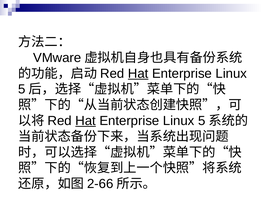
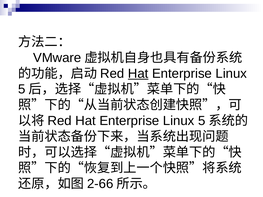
Hat at (86, 121) underline: present -> none
